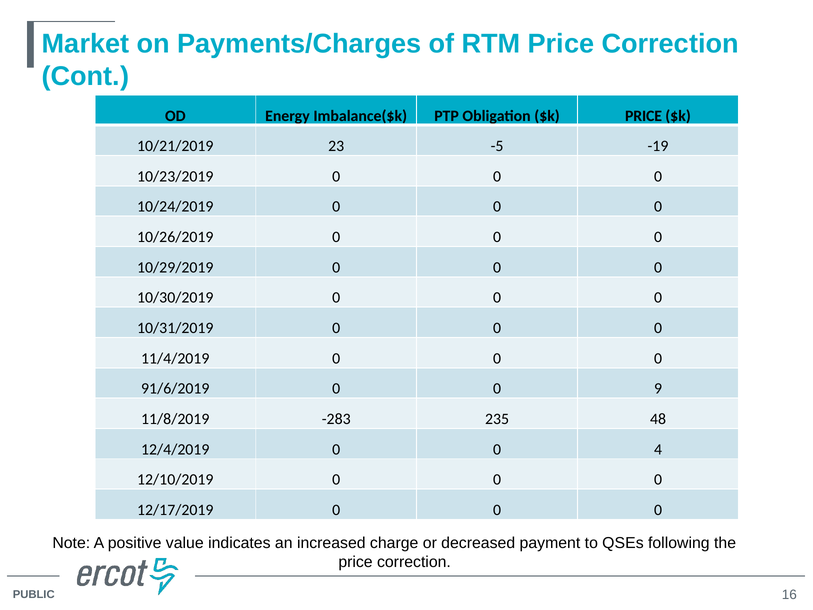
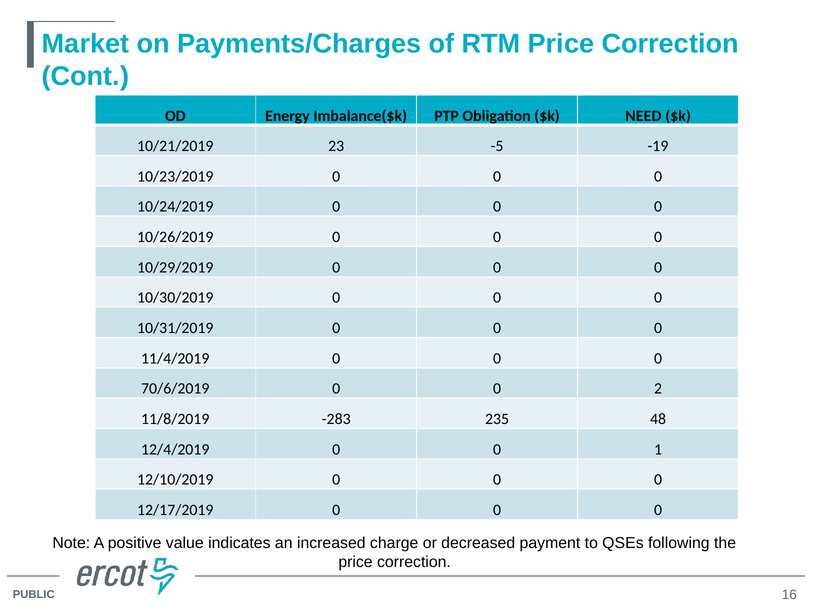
$k PRICE: PRICE -> NEED
91/6/2019: 91/6/2019 -> 70/6/2019
9: 9 -> 2
4: 4 -> 1
